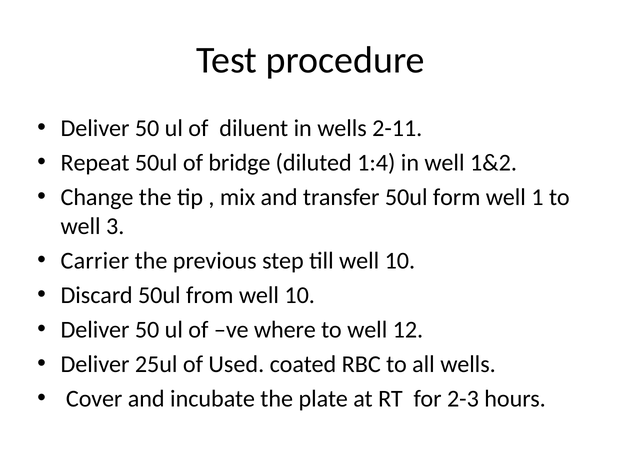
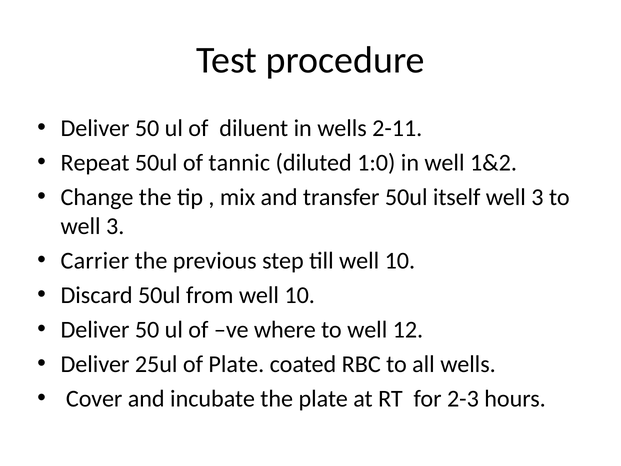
bridge: bridge -> tannic
1:4: 1:4 -> 1:0
form: form -> itself
1 at (537, 197): 1 -> 3
of Used: Used -> Plate
